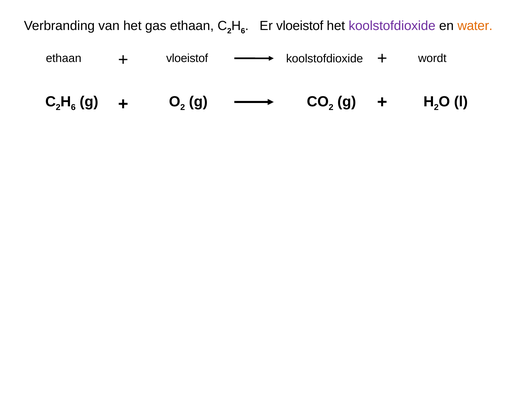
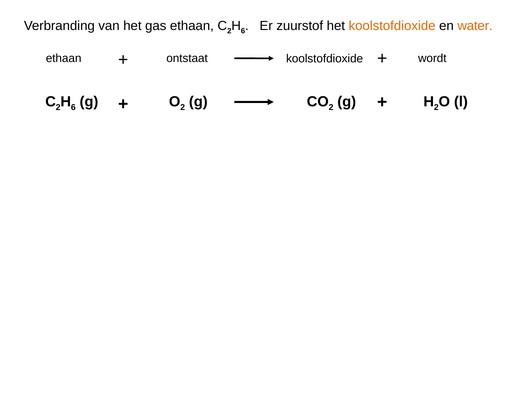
Er vloeistof: vloeistof -> zuurstof
koolstofdioxide at (392, 26) colour: purple -> orange
ethaan vloeistof: vloeistof -> ontstaat
